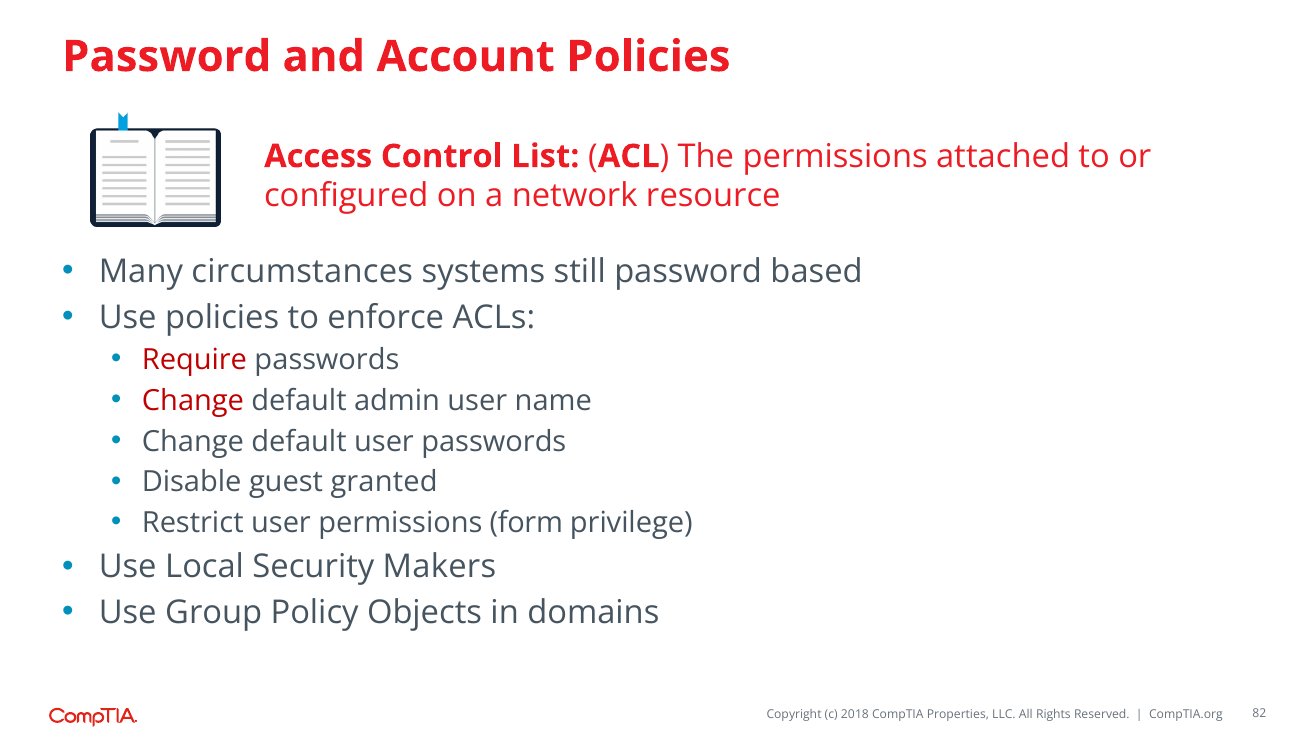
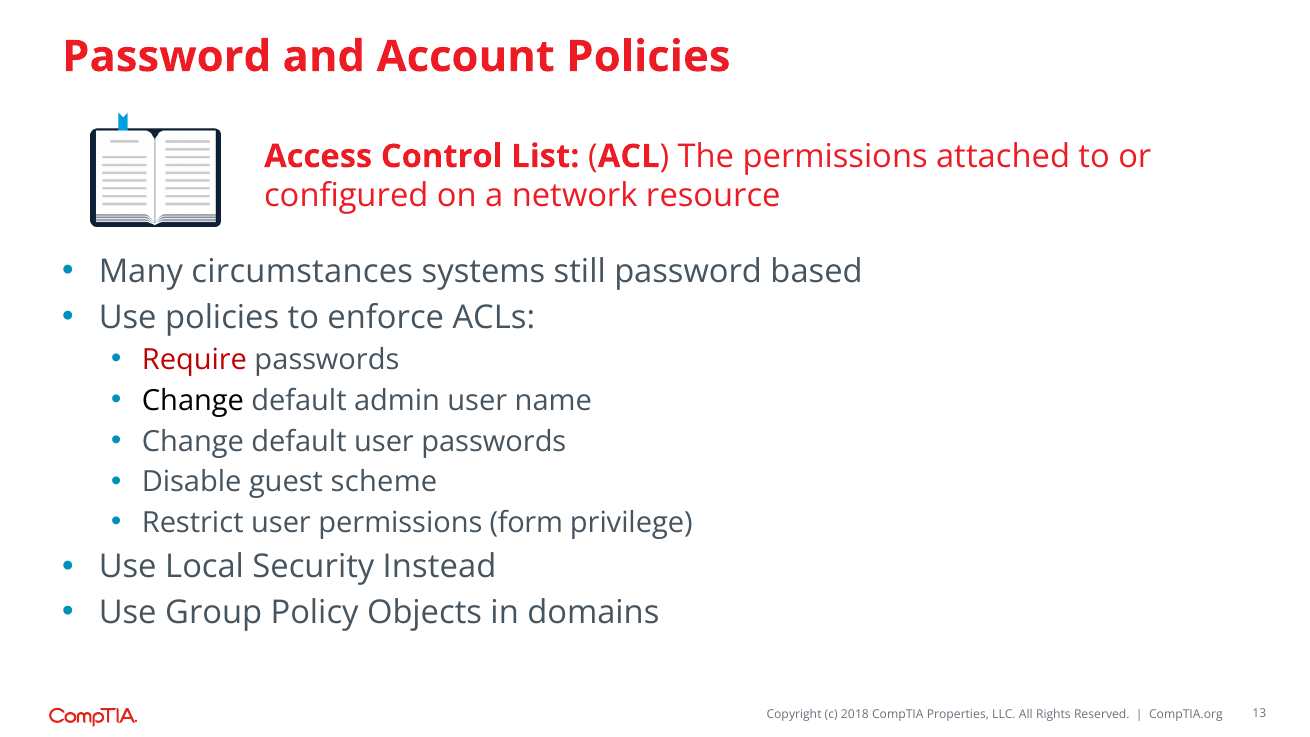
Change at (193, 401) colour: red -> black
granted: granted -> scheme
Makers: Makers -> Instead
82: 82 -> 13
